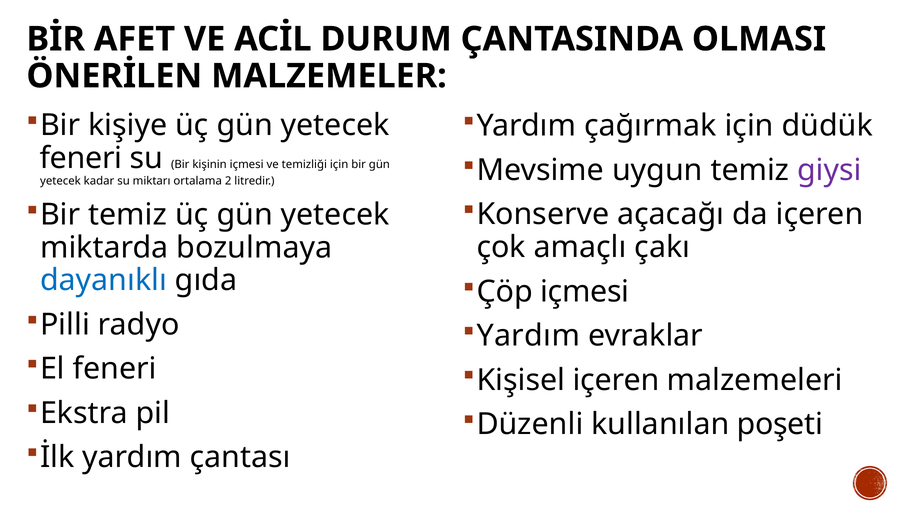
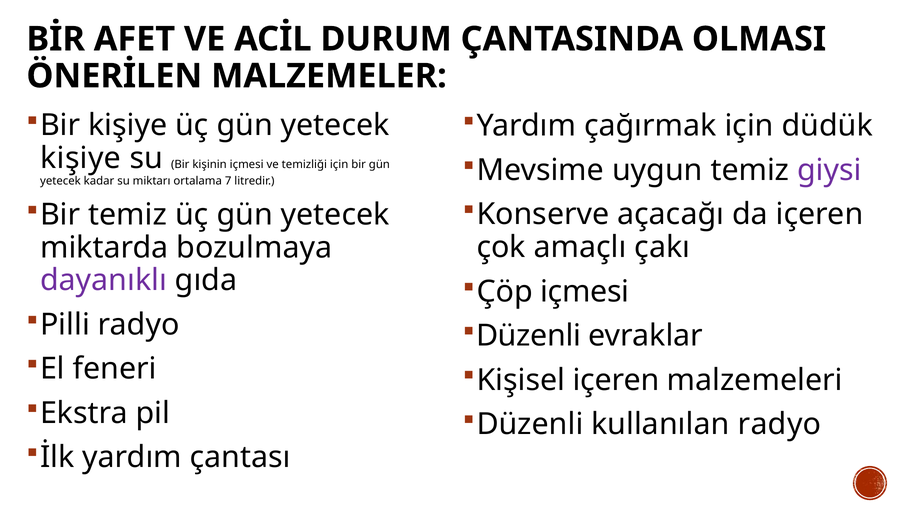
feneri at (81, 158): feneri -> kişiye
2: 2 -> 7
dayanıklı colour: blue -> purple
Yardım at (528, 336): Yardım -> Düzenli
kullanılan poşeti: poşeti -> radyo
